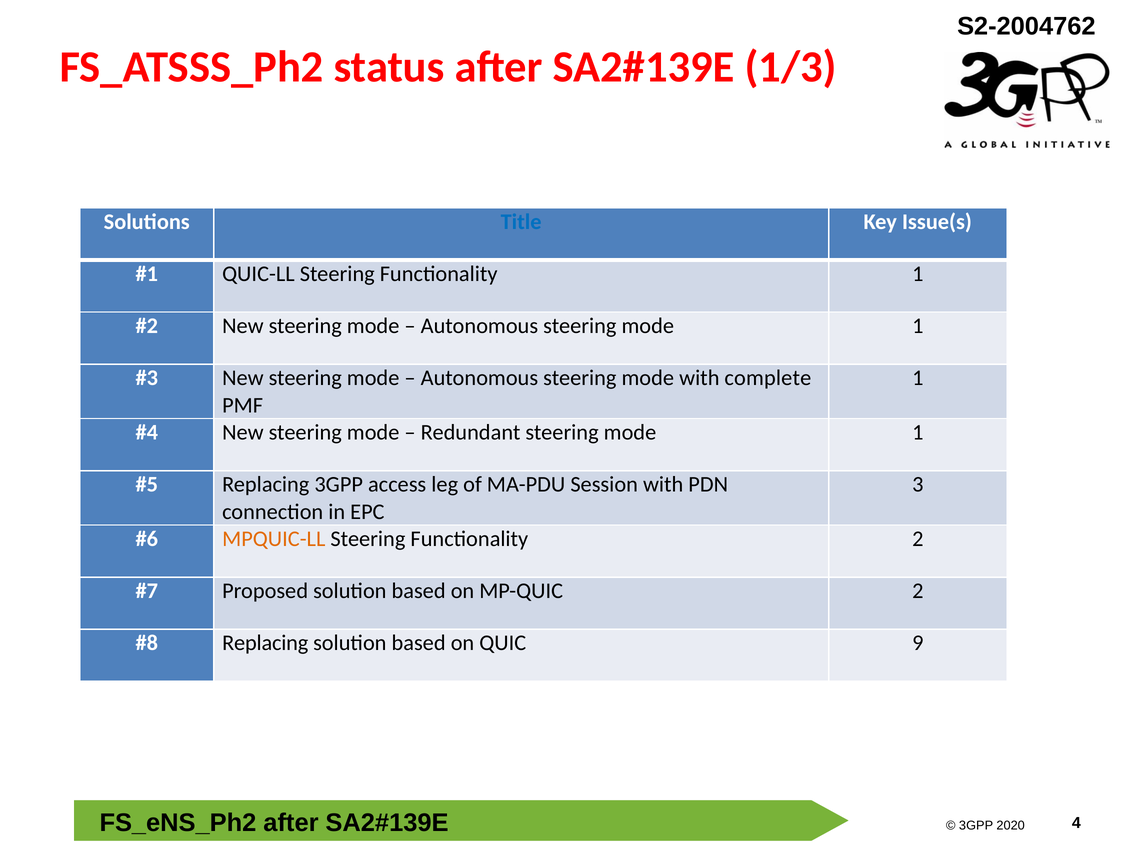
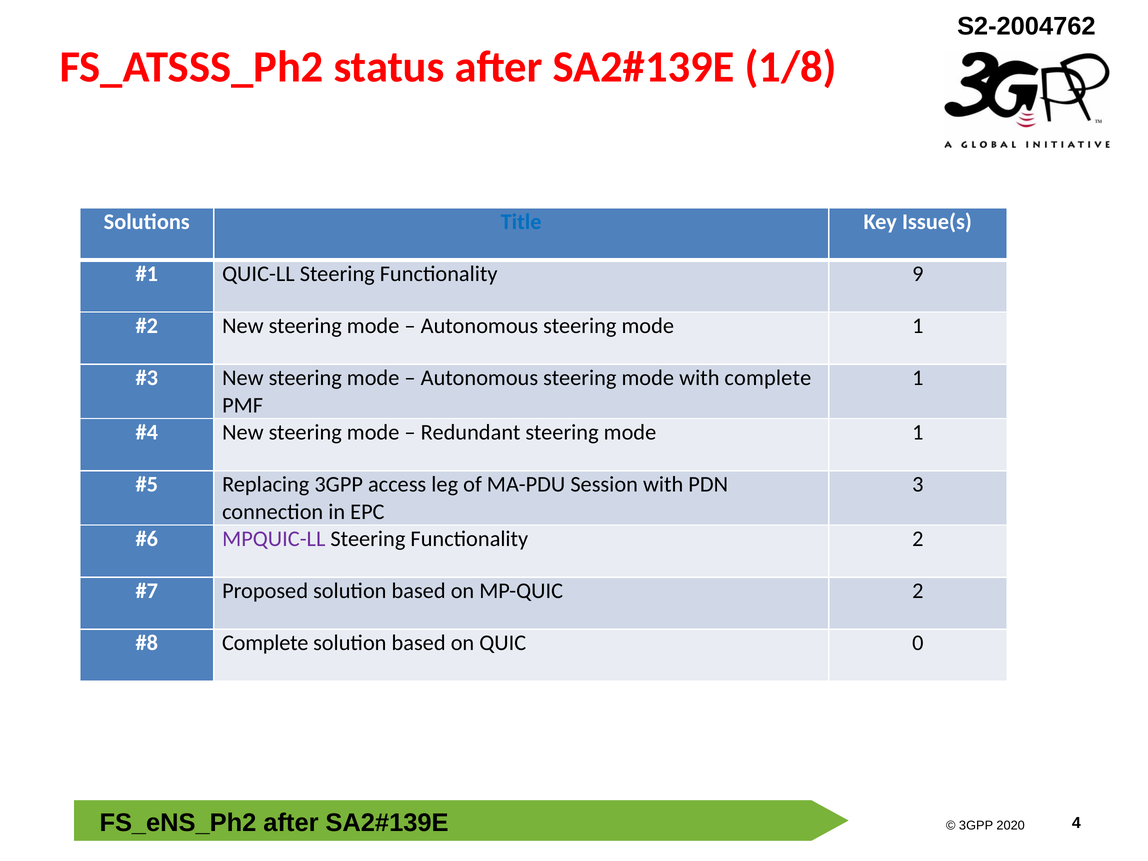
1/3: 1/3 -> 1/8
Functionality 1: 1 -> 9
MPQUIC-LL colour: orange -> purple
Replacing at (265, 643): Replacing -> Complete
9: 9 -> 0
